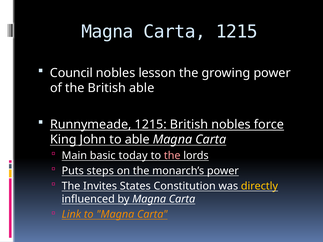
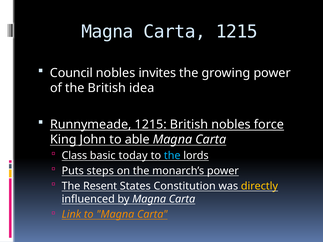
lesson: lesson -> invites
British able: able -> idea
Main: Main -> Class
the at (172, 156) colour: pink -> light blue
Invites: Invites -> Resent
